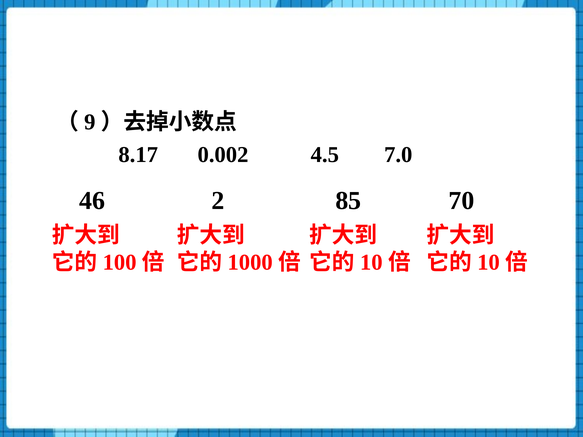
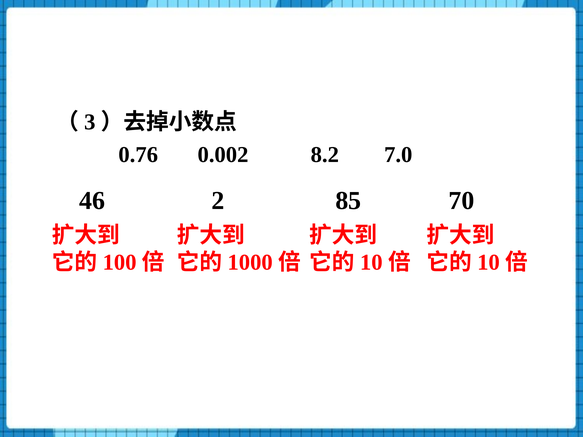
9: 9 -> 3
8.17: 8.17 -> 0.76
4.5: 4.5 -> 8.2
